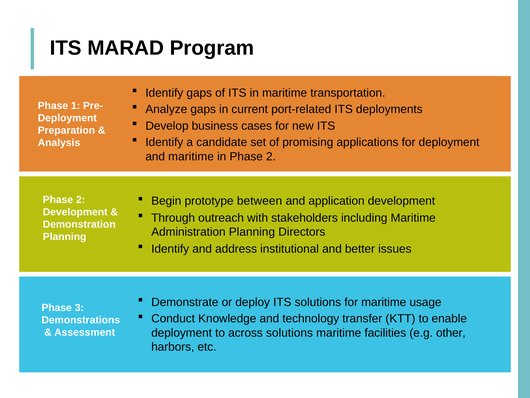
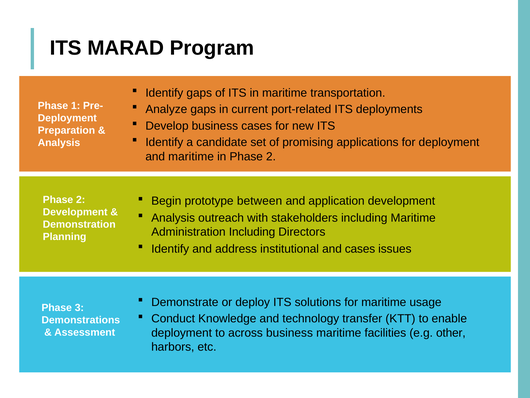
Through at (173, 218): Through -> Analysis
Administration Planning: Planning -> Including
and better: better -> cases
across solutions: solutions -> business
